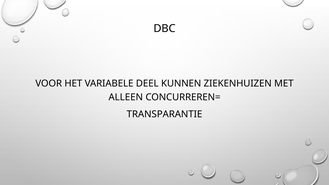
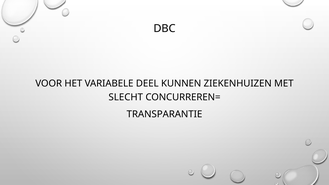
ALLEEN: ALLEEN -> SLECHT
